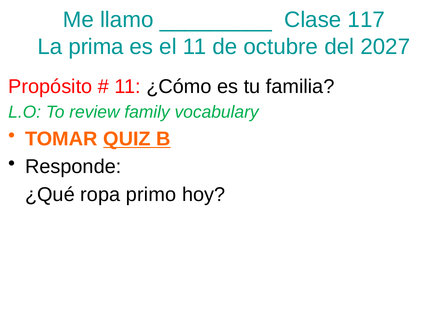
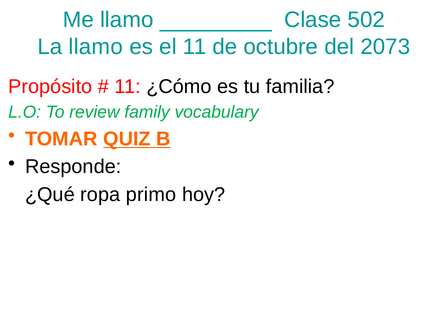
117: 117 -> 502
La prima: prima -> llamo
2027: 2027 -> 2073
